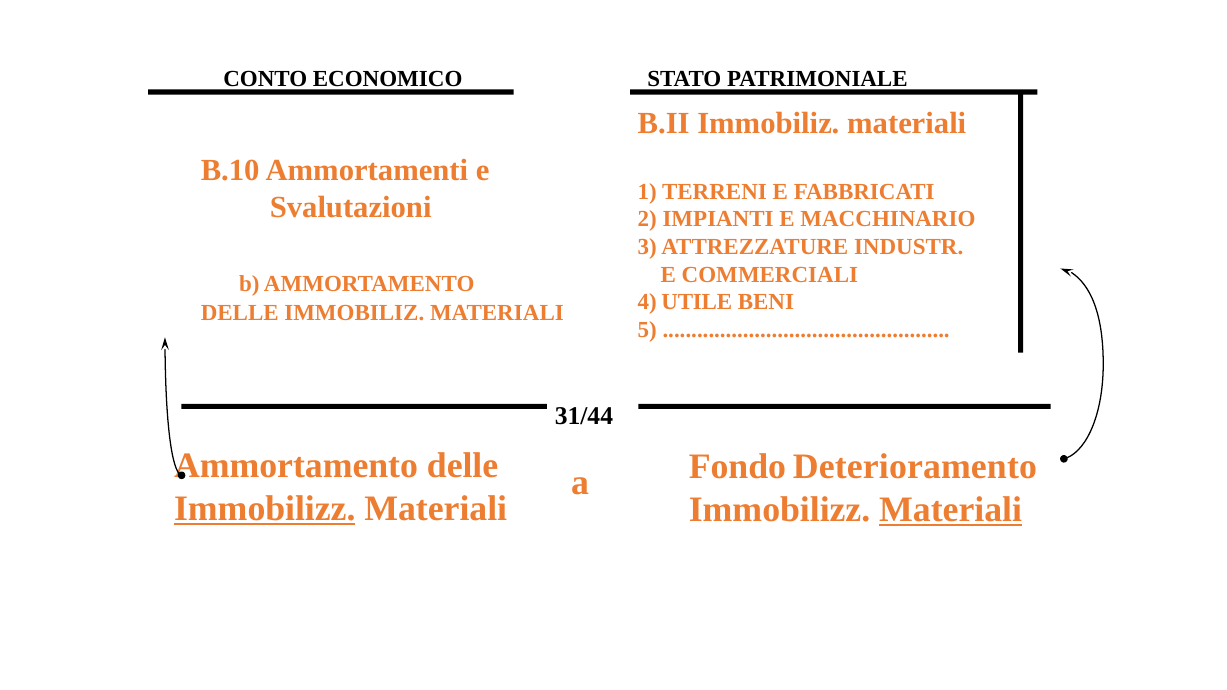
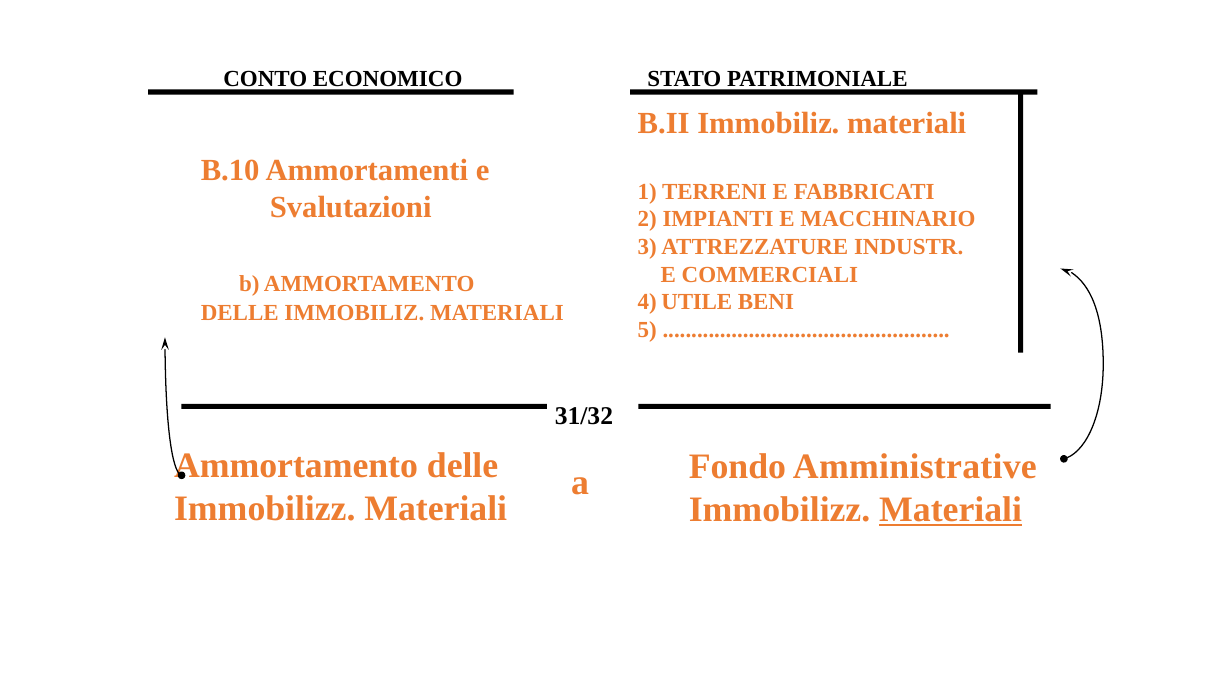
31/44: 31/44 -> 31/32
Deterioramento: Deterioramento -> Amministrative
Immobilizz at (265, 509) underline: present -> none
